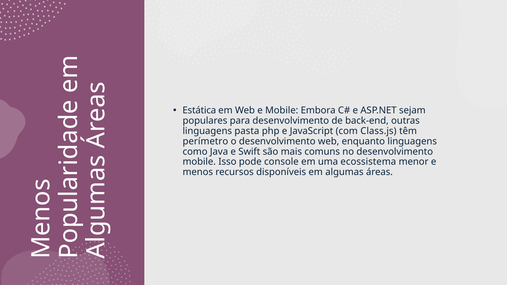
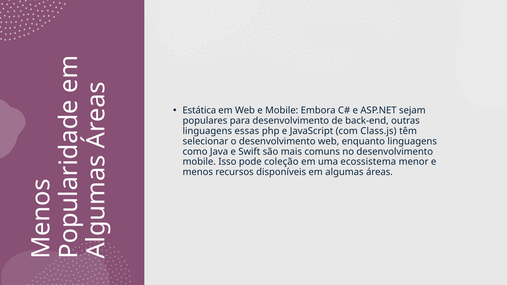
pasta: pasta -> essas
perímetro: perímetro -> selecionar
console: console -> coleção
